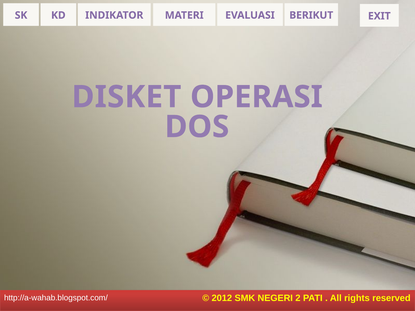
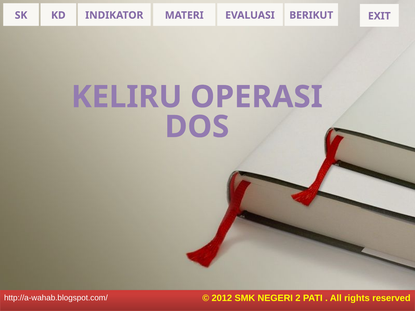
DISKET: DISKET -> KELIRU
